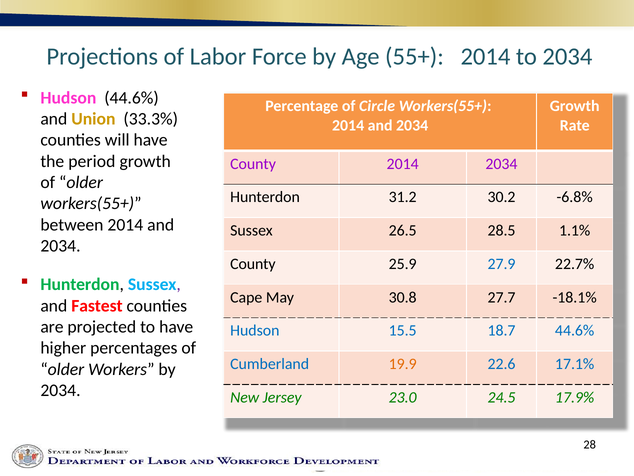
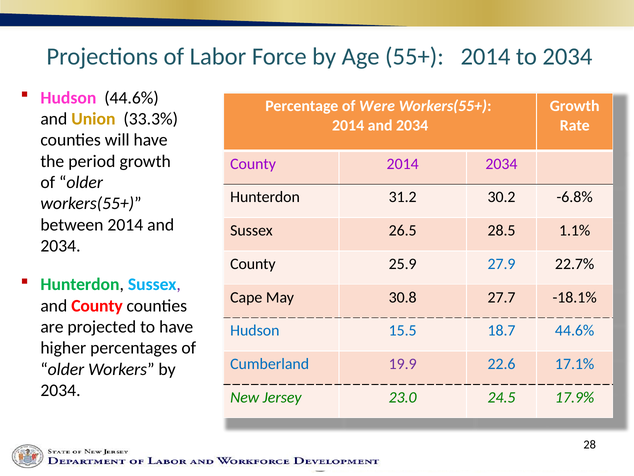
Circle: Circle -> Were
and Fastest: Fastest -> County
19.9 colour: orange -> purple
